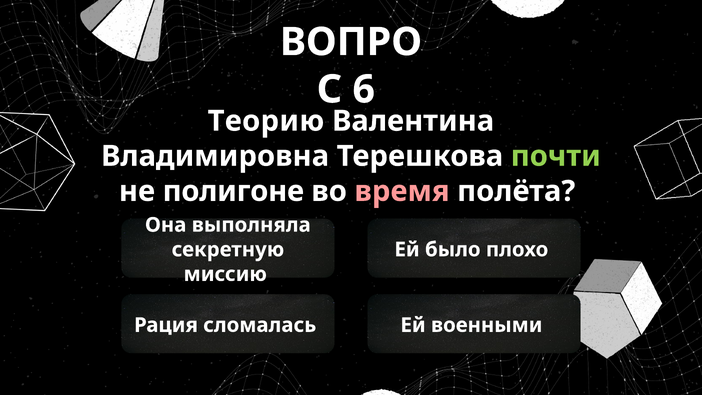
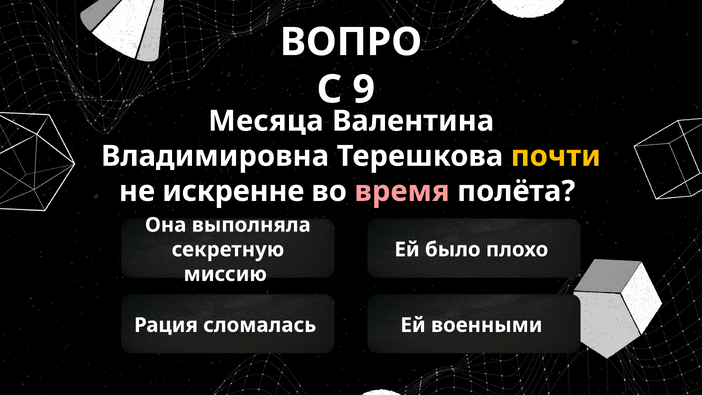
6: 6 -> 9
Теорию: Теорию -> Месяца
почти colour: light green -> yellow
полигоне: полигоне -> искренне
